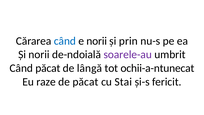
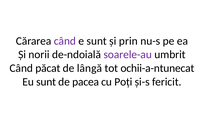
când at (65, 41) colour: blue -> purple
e norii: norii -> sunt
Eu raze: raze -> sunt
de păcat: păcat -> pacea
Stai: Stai -> Poți
